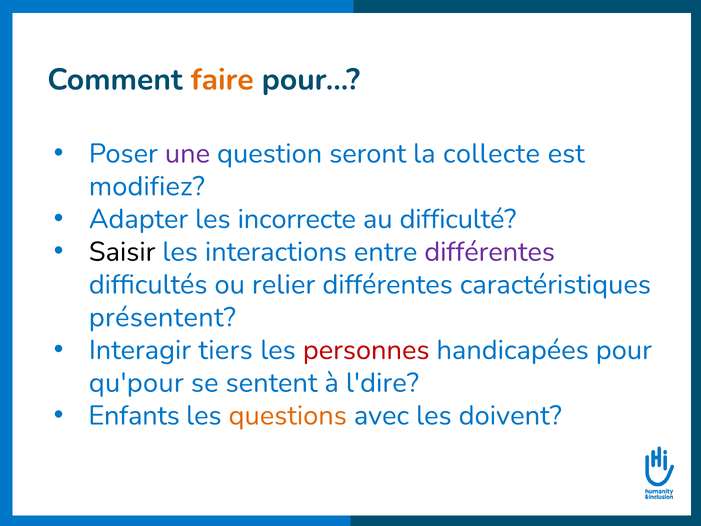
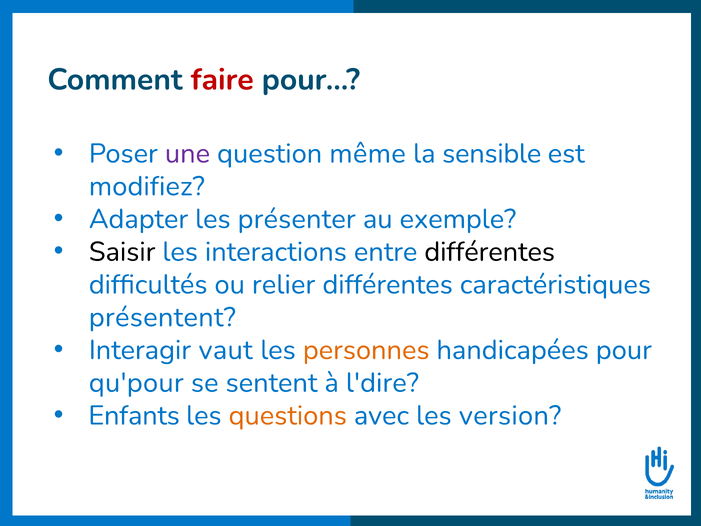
faire colour: orange -> red
seront: seront -> même
collecte: collecte -> sensible
incorrecte: incorrecte -> présenter
difficulté: difficulté -> exemple
différentes at (490, 252) colour: purple -> black
tiers: tiers -> vaut
personnes colour: red -> orange
doivent: doivent -> version
